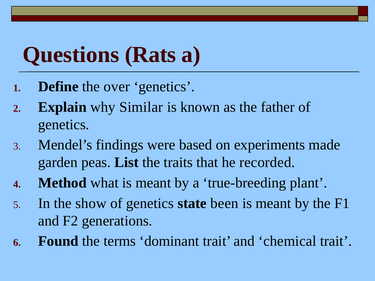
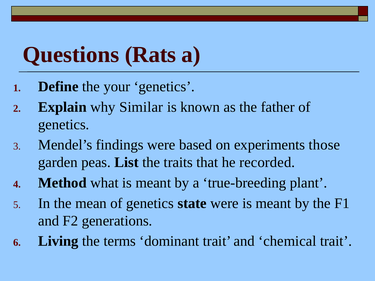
over: over -> your
made: made -> those
show: show -> mean
state been: been -> were
Found: Found -> Living
